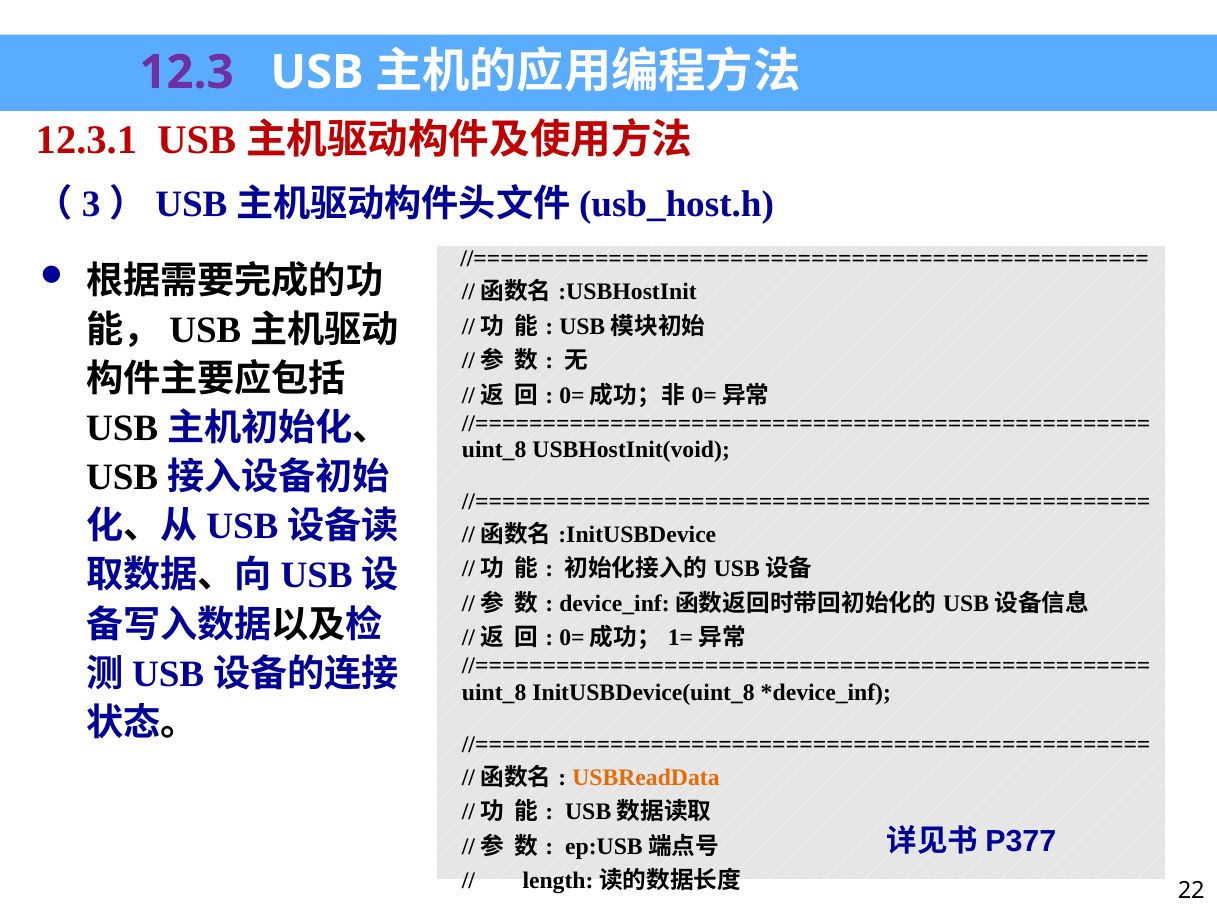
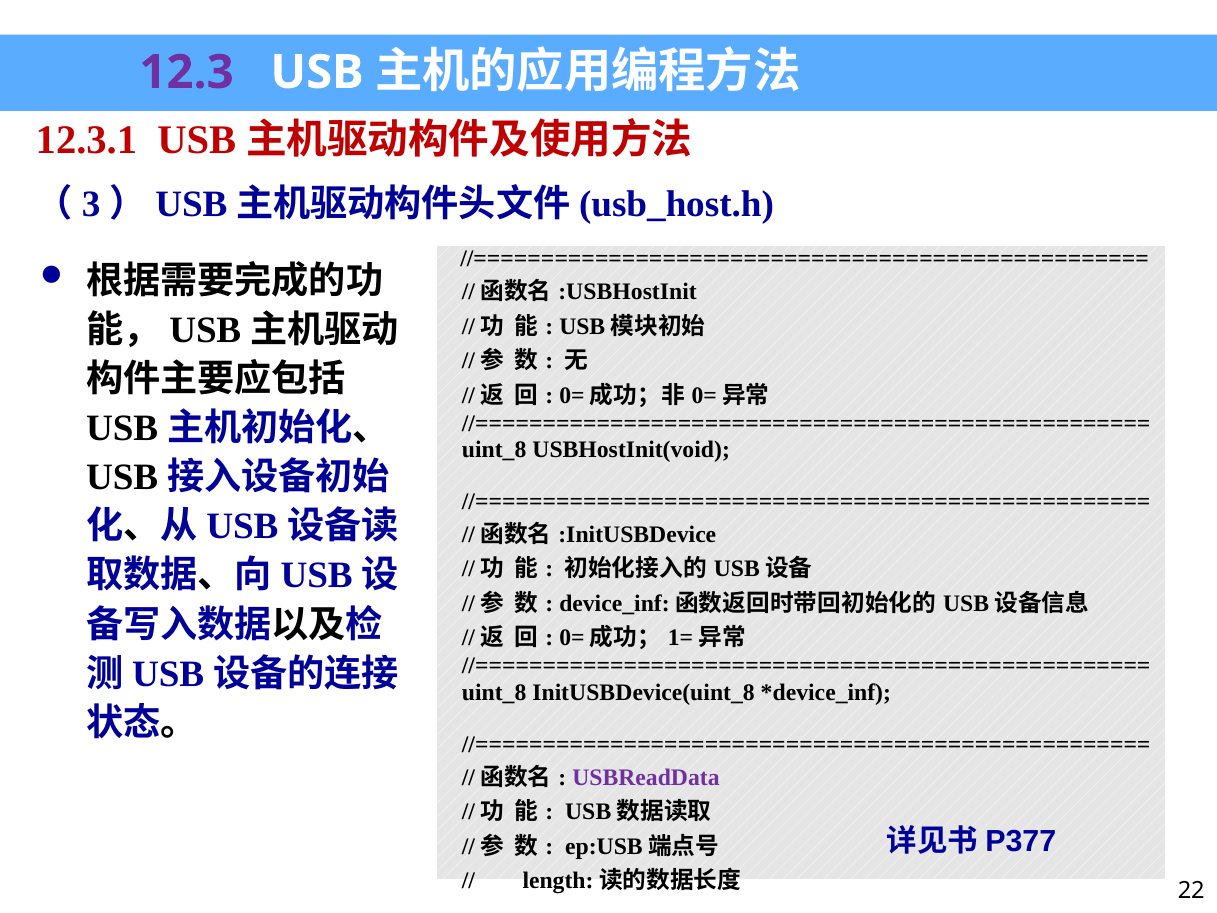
USBReadData colour: orange -> purple
